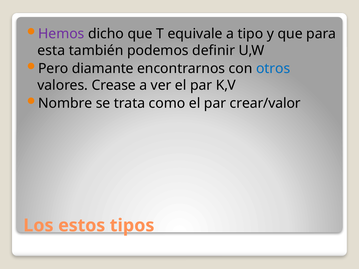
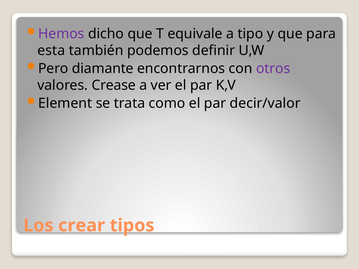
otros colour: blue -> purple
Nombre: Nombre -> Element
crear/valor: crear/valor -> decir/valor
estos: estos -> crear
